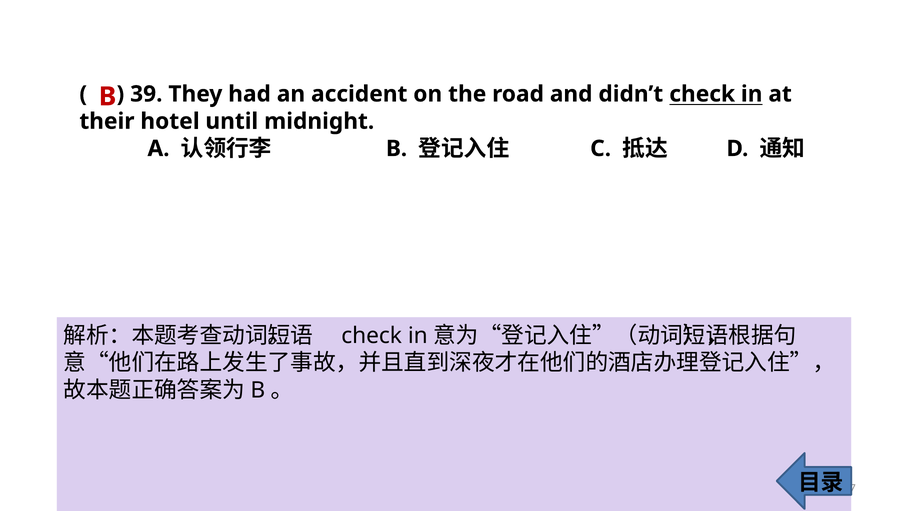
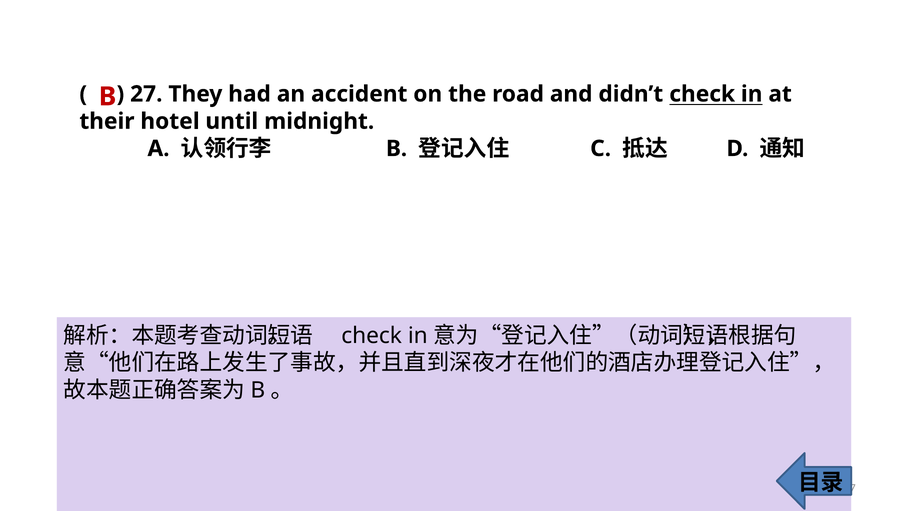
39: 39 -> 27
